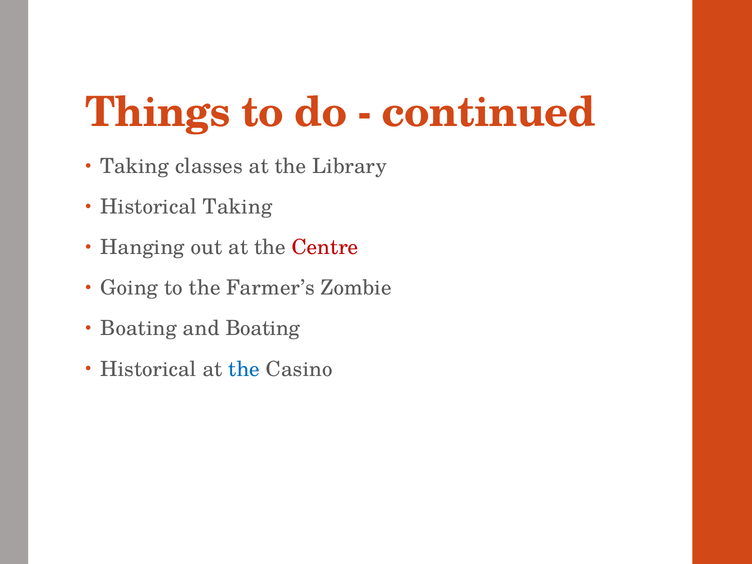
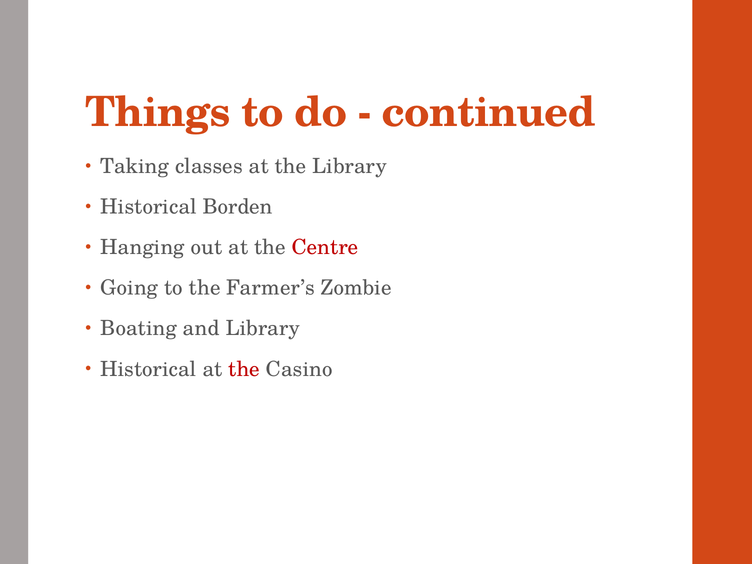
Historical Taking: Taking -> Borden
and Boating: Boating -> Library
the at (244, 369) colour: blue -> red
